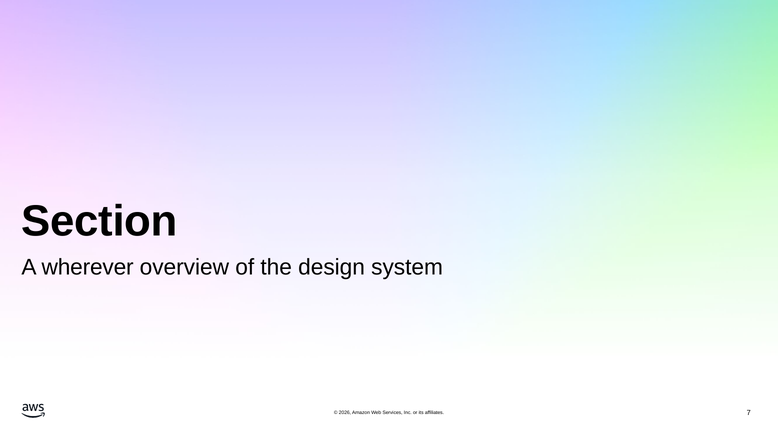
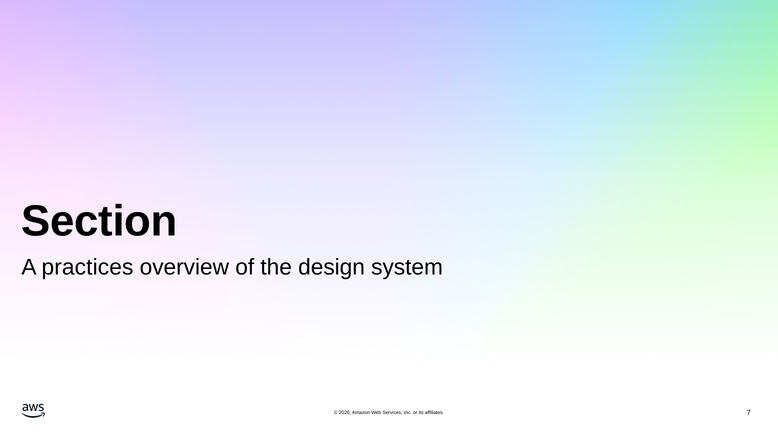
wherever: wherever -> practices
